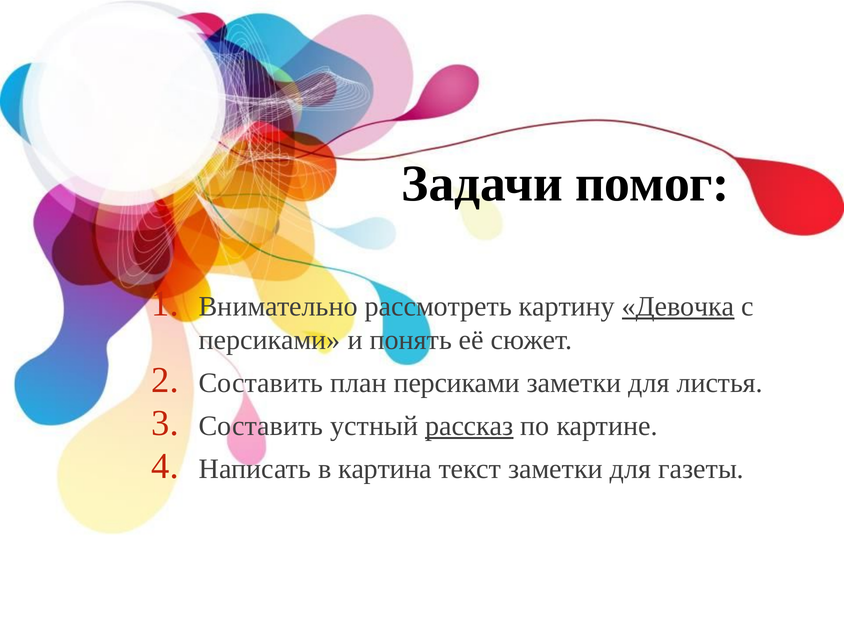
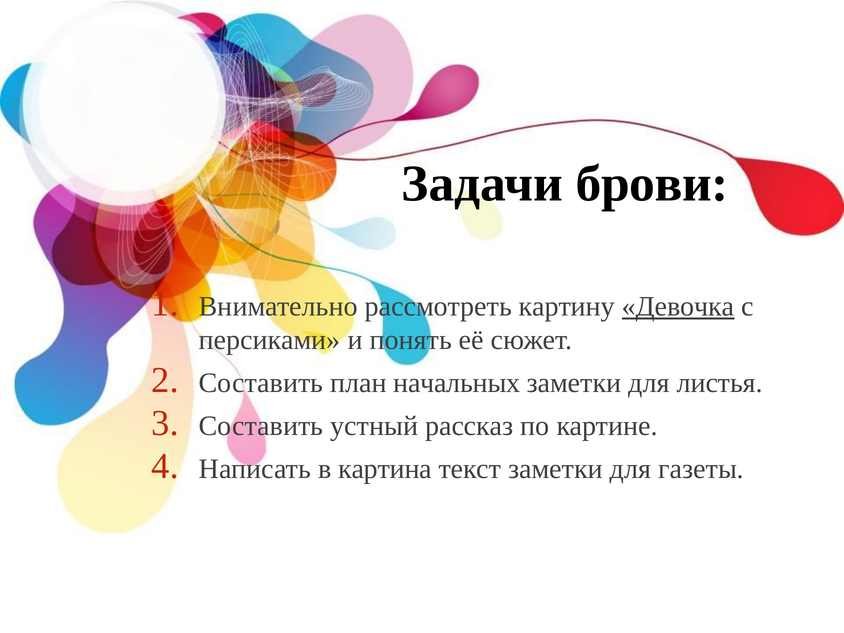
помог: помог -> брови
план персиками: персиками -> начальных
рассказ underline: present -> none
